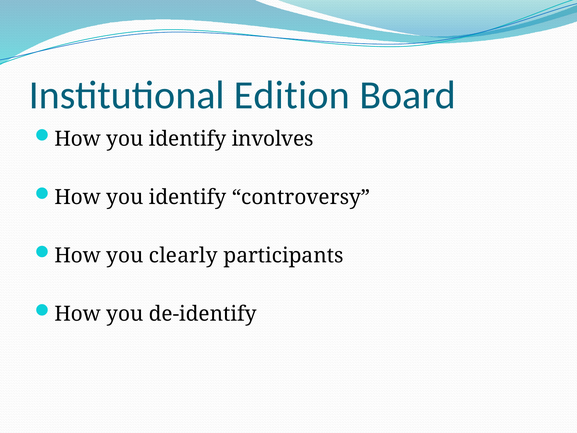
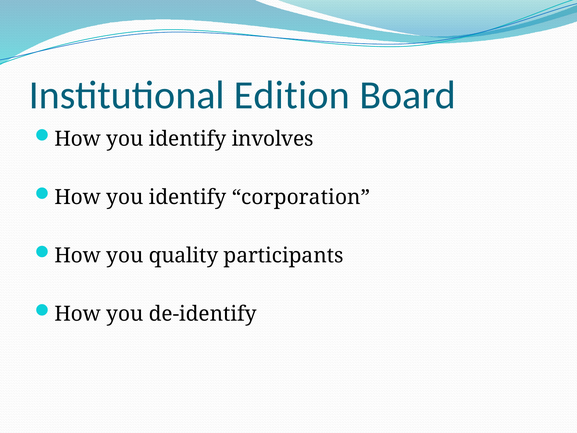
controversy: controversy -> corporation
clearly: clearly -> quality
